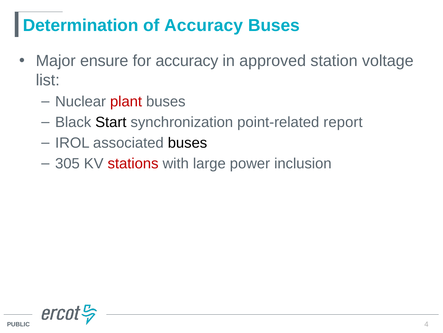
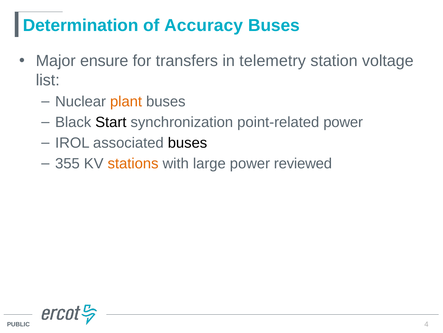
for accuracy: accuracy -> transfers
approved: approved -> telemetry
plant colour: red -> orange
point-related report: report -> power
305: 305 -> 355
stations colour: red -> orange
inclusion: inclusion -> reviewed
